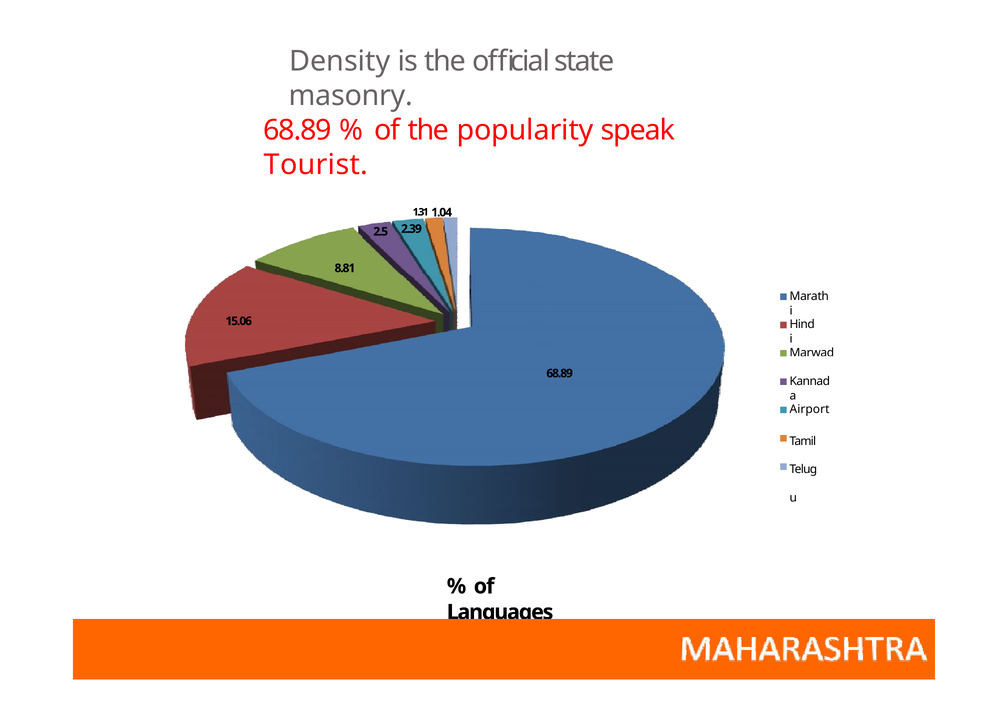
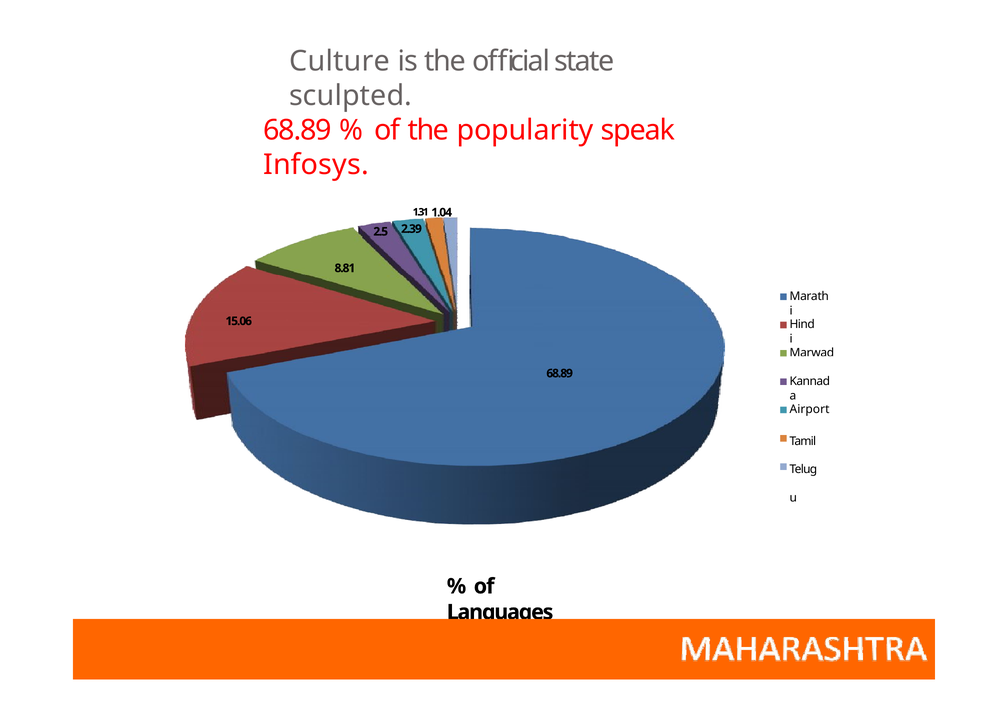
Density: Density -> Culture
masonry: masonry -> sculpted
Tourist: Tourist -> Infosys
